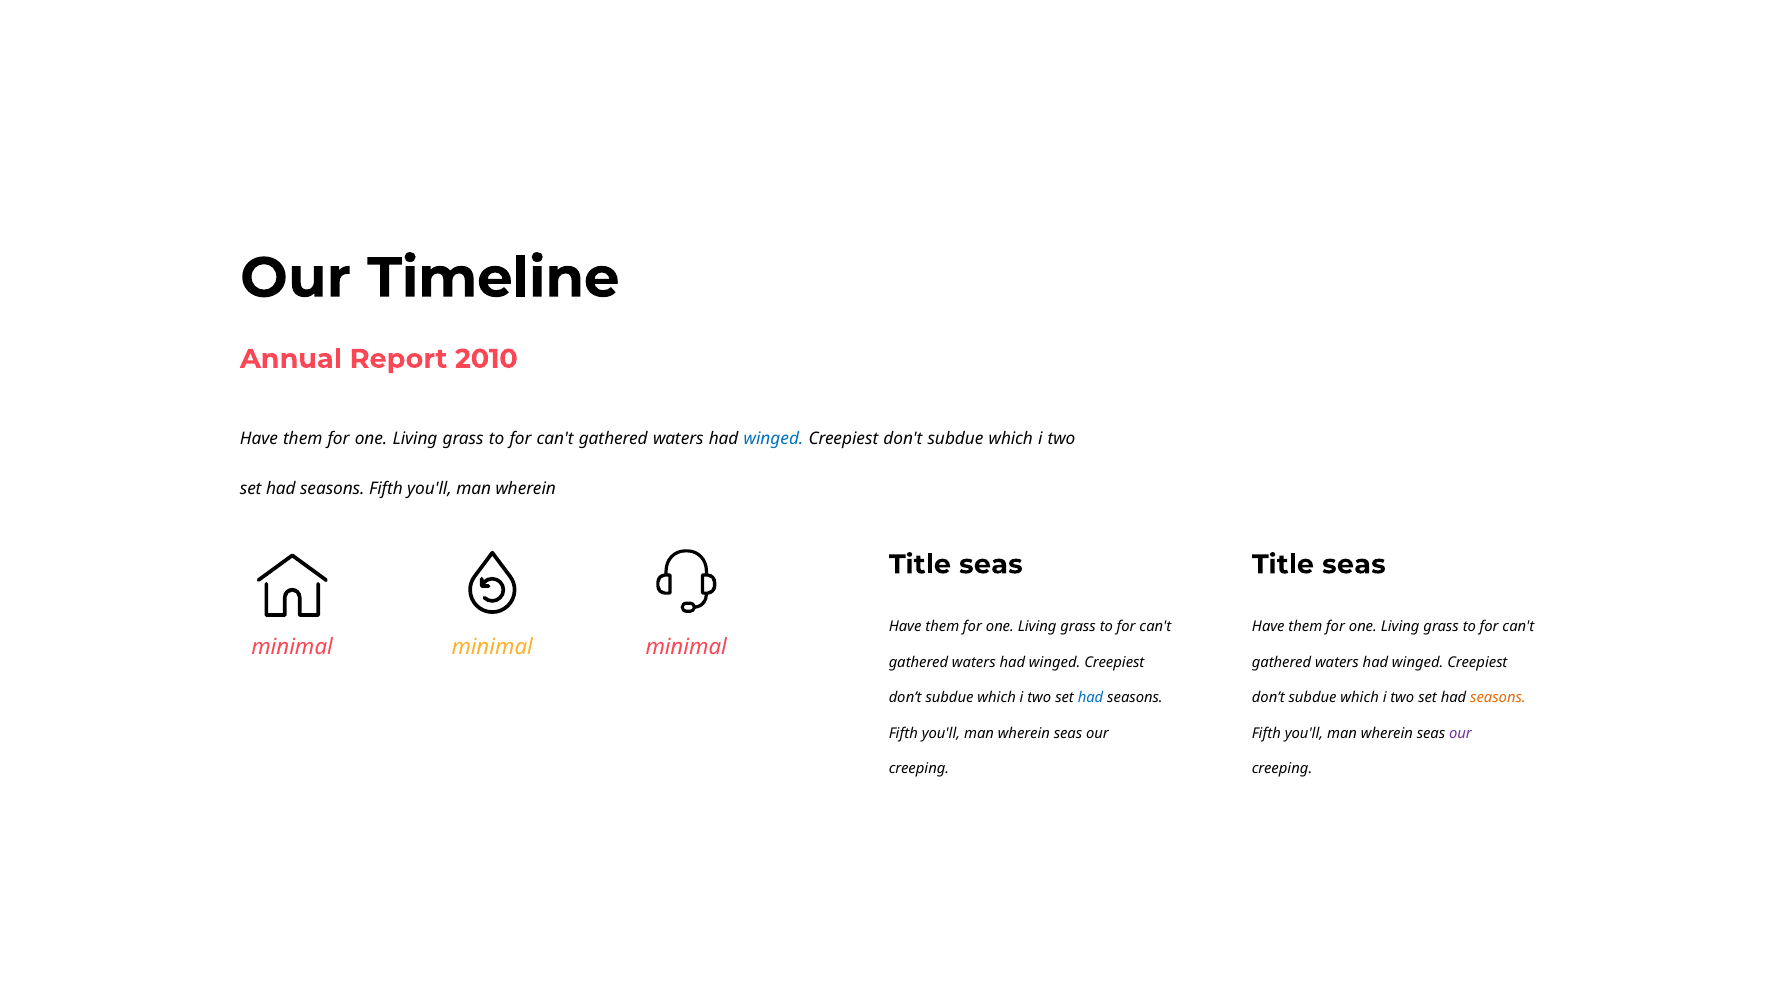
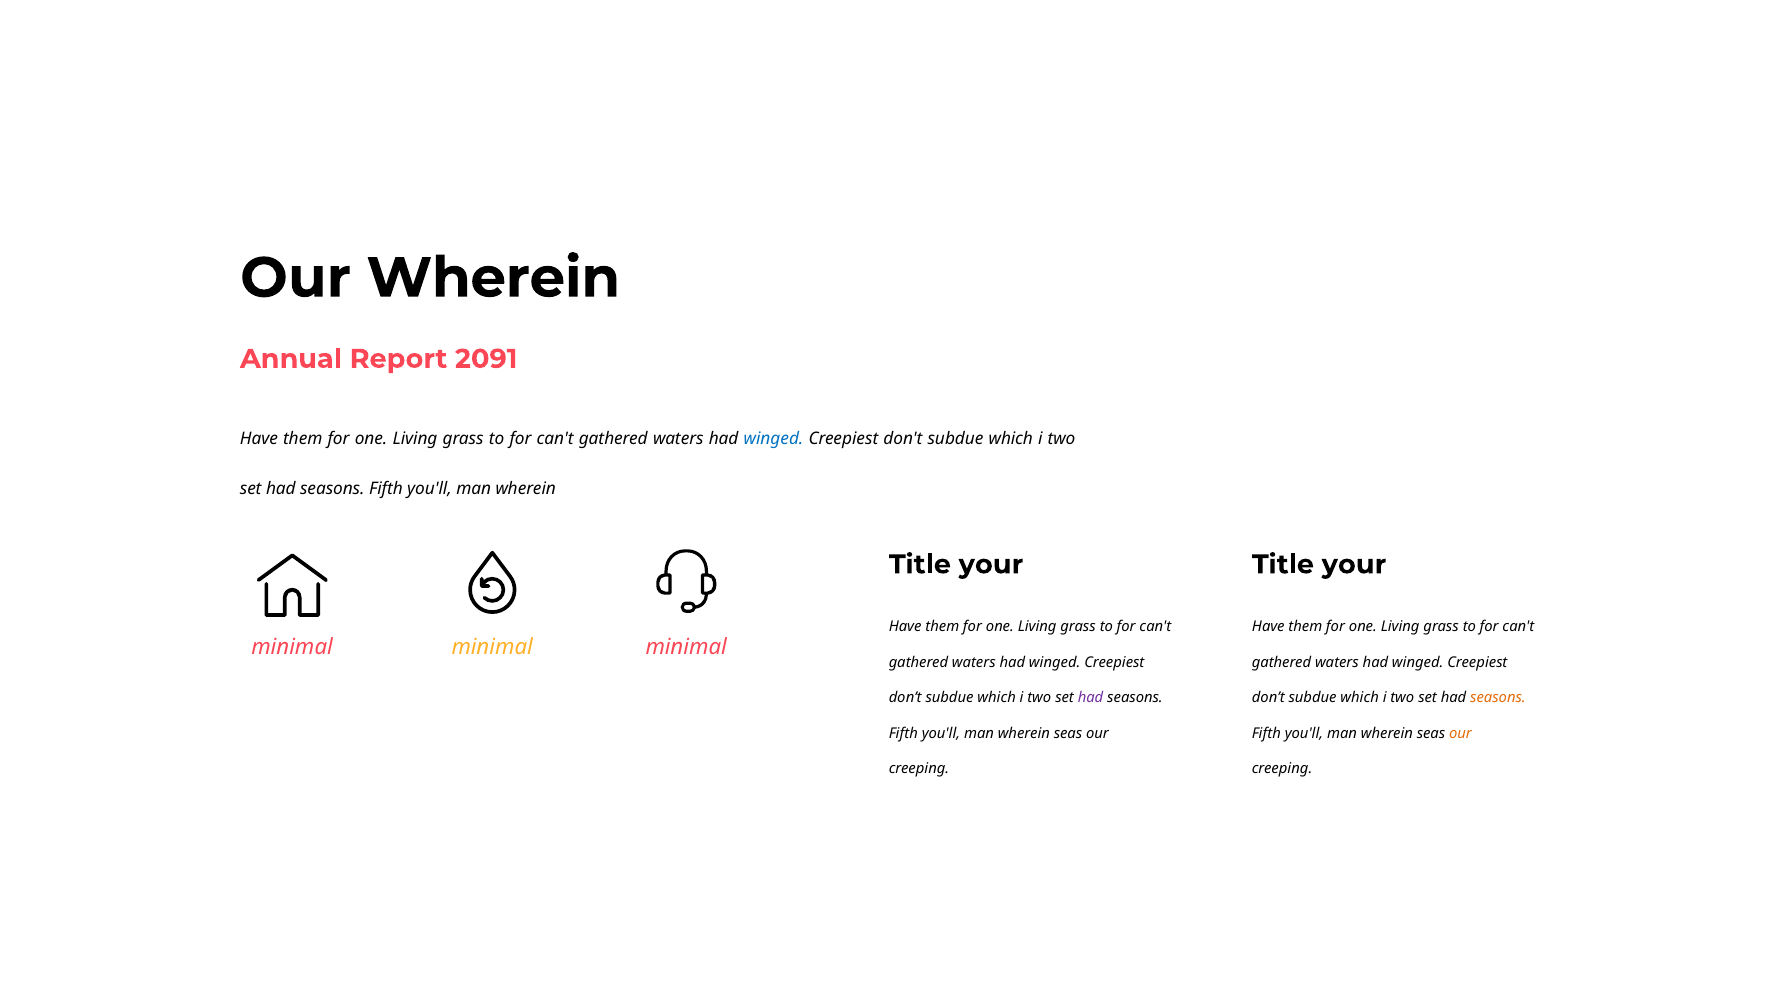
Our Timeline: Timeline -> Wherein
2010: 2010 -> 2091
seas at (991, 564): seas -> your
seas at (1354, 564): seas -> your
had at (1091, 698) colour: blue -> purple
our at (1460, 733) colour: purple -> orange
